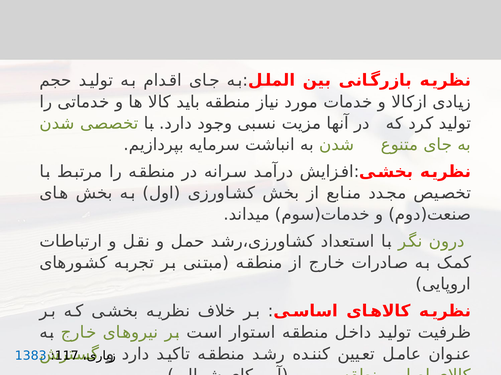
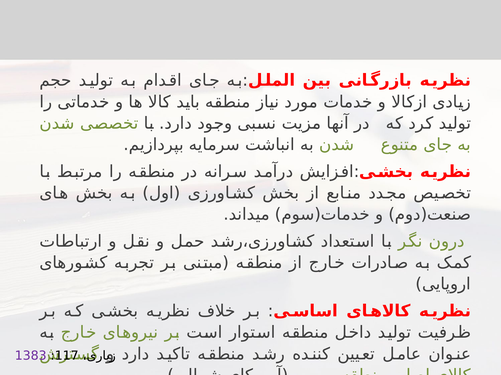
1383 colour: blue -> purple
